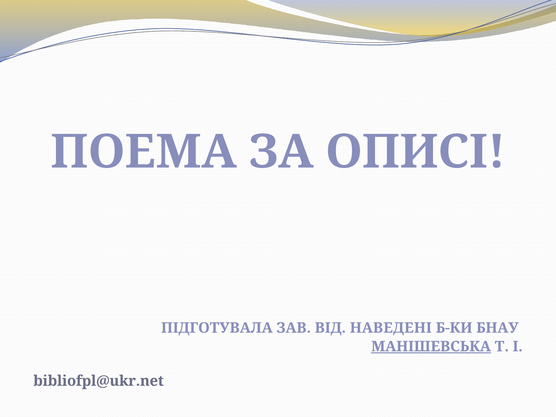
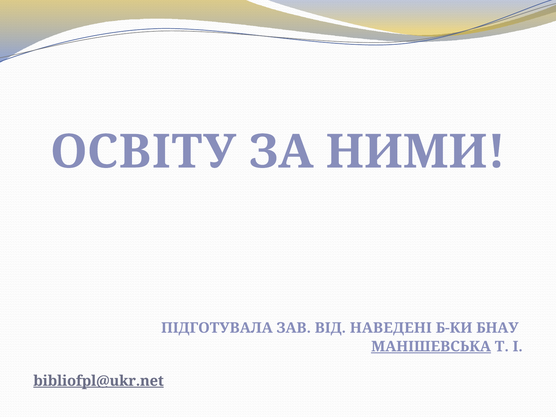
ПОЕМА: ПОЕМА -> ОСВІТУ
ОПИСІ: ОПИСІ -> НИМИ
bibliofpl@ukr.net underline: none -> present
